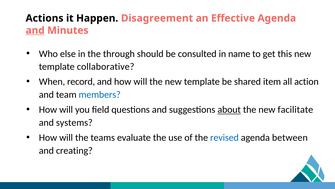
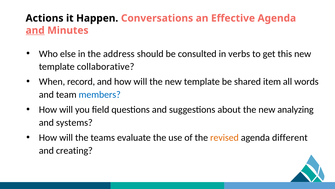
Disagreement: Disagreement -> Conversations
through: through -> address
name: name -> verbs
action: action -> words
about underline: present -> none
facilitate: facilitate -> analyzing
revised colour: blue -> orange
between: between -> different
